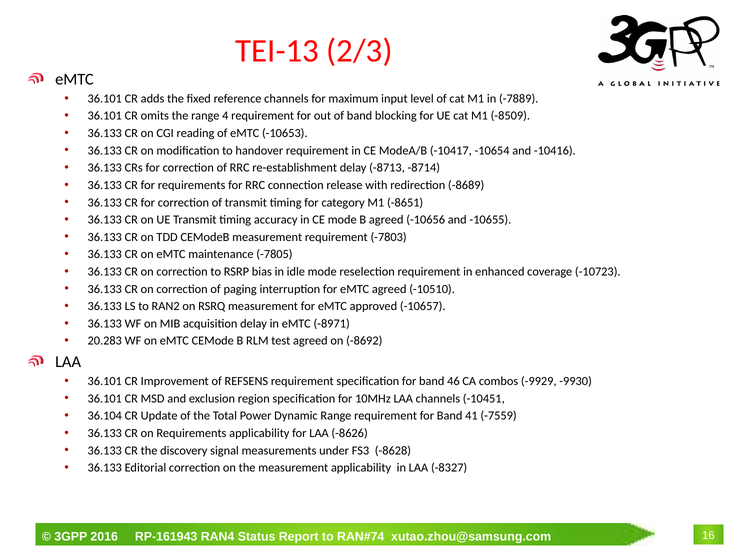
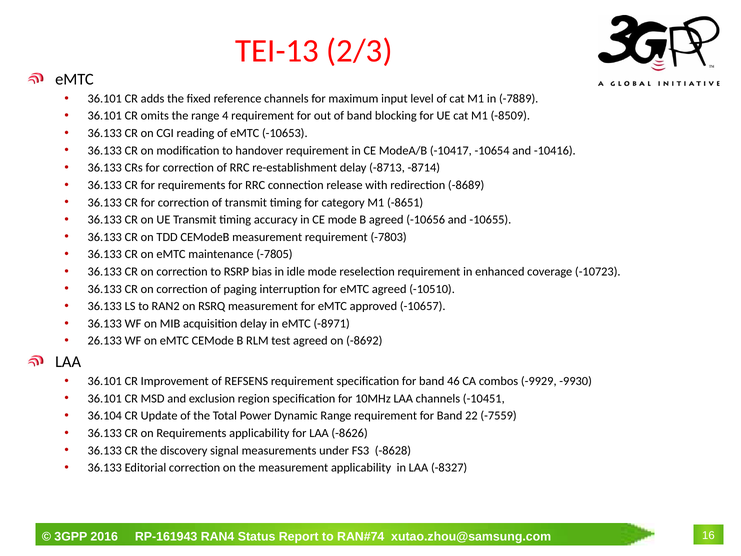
20.283: 20.283 -> 26.133
41: 41 -> 22
